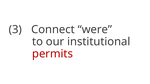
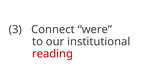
permits: permits -> reading
